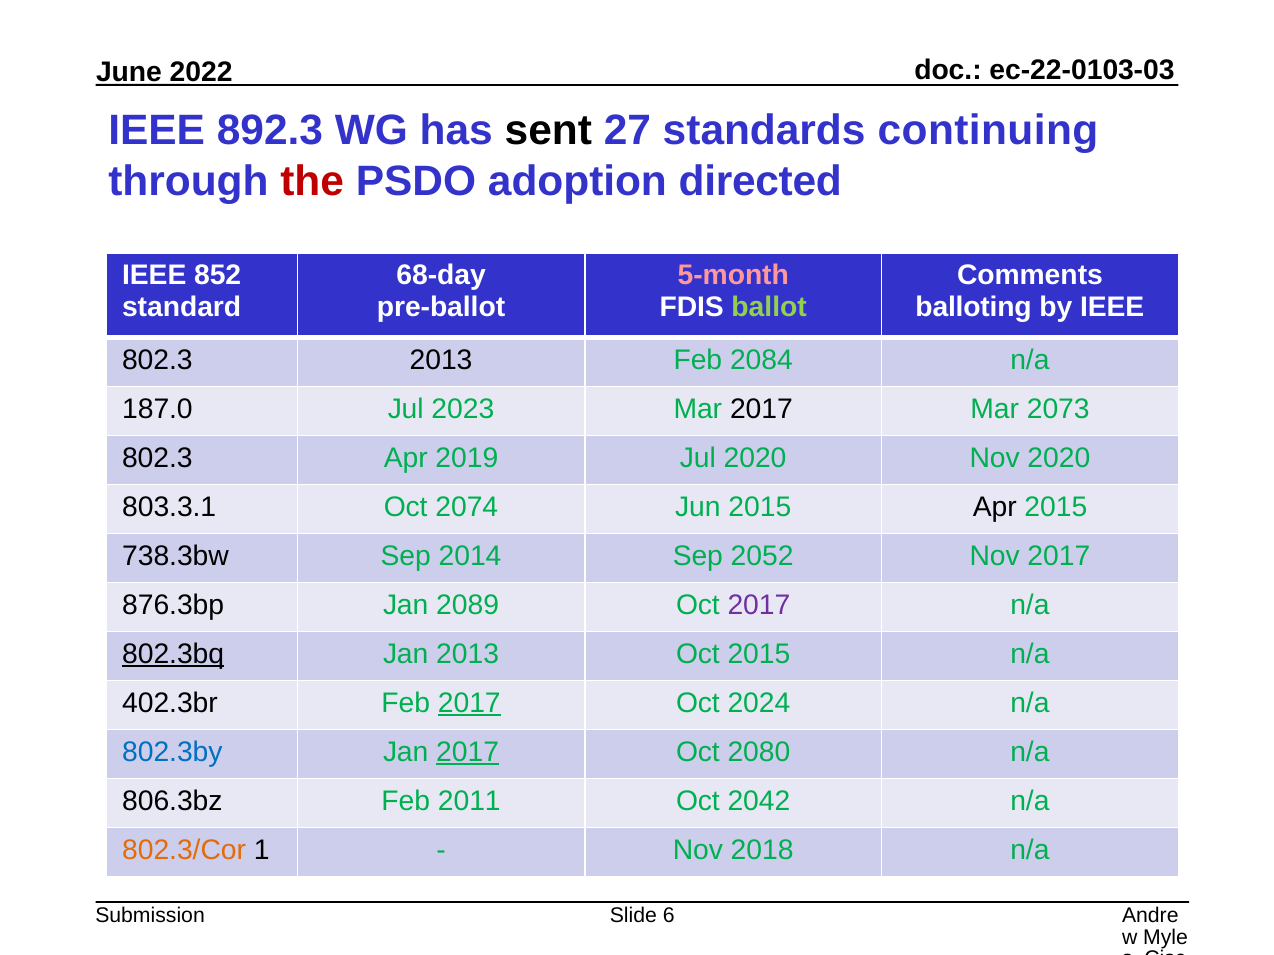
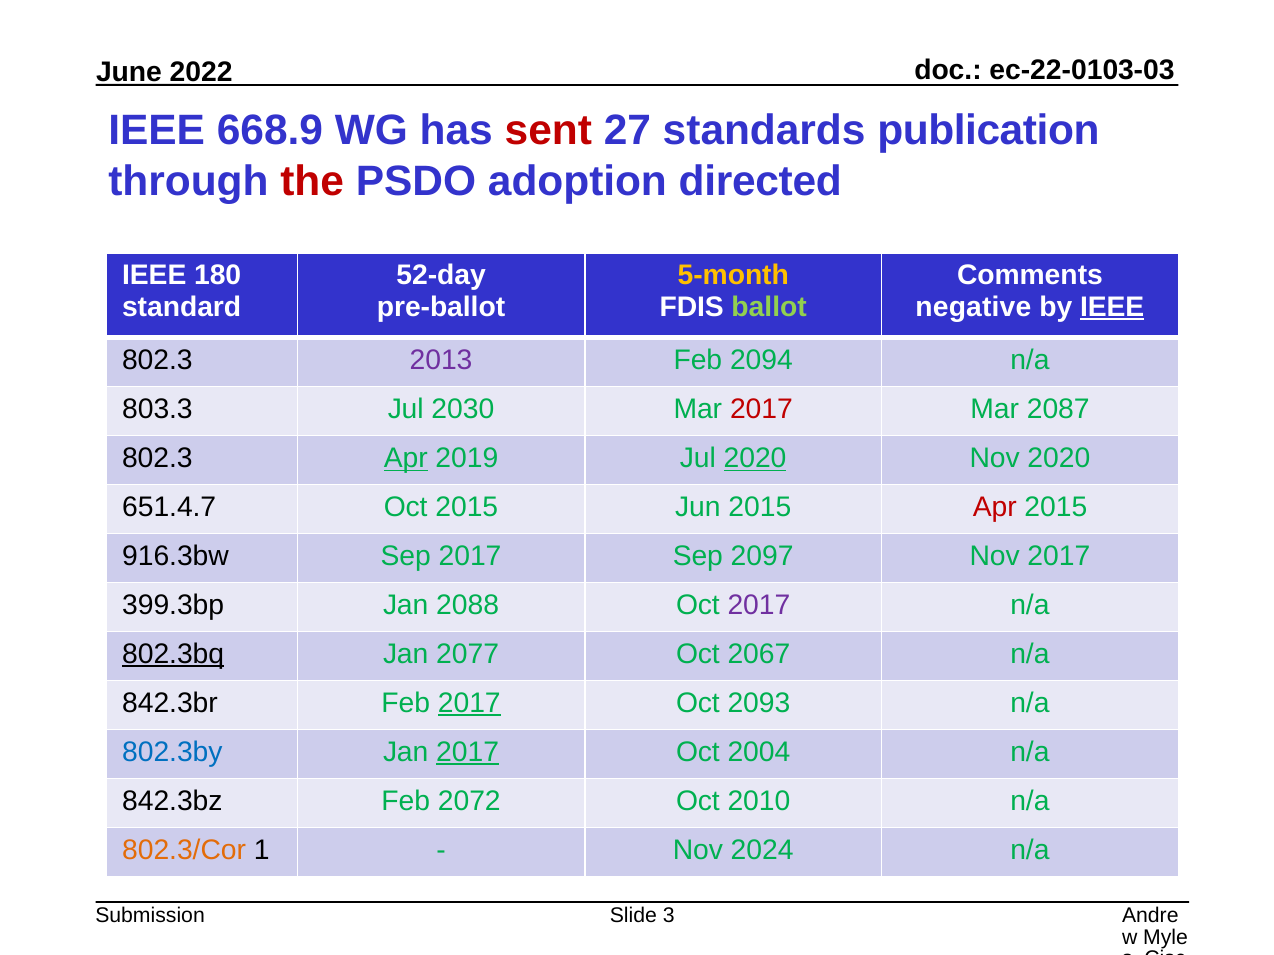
892.3: 892.3 -> 668.9
sent colour: black -> red
continuing: continuing -> publication
852: 852 -> 180
68-day: 68-day -> 52-day
5-month colour: pink -> yellow
balloting: balloting -> negative
IEEE at (1112, 307) underline: none -> present
2013 at (441, 360) colour: black -> purple
2084: 2084 -> 2094
187.0: 187.0 -> 803.3
2023: 2023 -> 2030
2017 at (761, 409) colour: black -> red
2073: 2073 -> 2087
Apr at (406, 458) underline: none -> present
2020 at (755, 458) underline: none -> present
803.3.1: 803.3.1 -> 651.4.7
Oct 2074: 2074 -> 2015
Apr at (995, 507) colour: black -> red
738.3bw: 738.3bw -> 916.3bw
Sep 2014: 2014 -> 2017
2052: 2052 -> 2097
876.3bp: 876.3bp -> 399.3bp
2089: 2089 -> 2088
Jan 2013: 2013 -> 2077
Oct 2015: 2015 -> 2067
402.3br: 402.3br -> 842.3br
2024: 2024 -> 2093
2080: 2080 -> 2004
806.3bz: 806.3bz -> 842.3bz
2011: 2011 -> 2072
2042: 2042 -> 2010
2018: 2018 -> 2024
6: 6 -> 3
